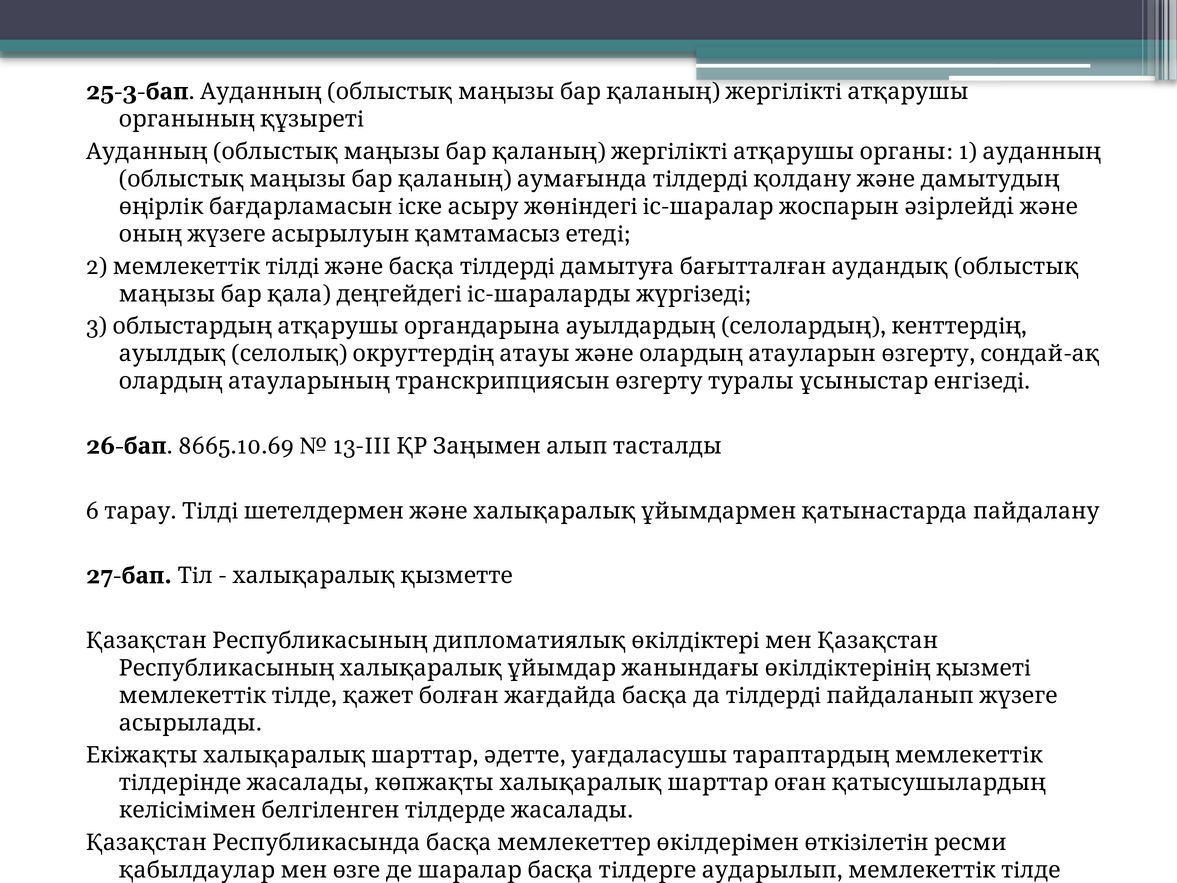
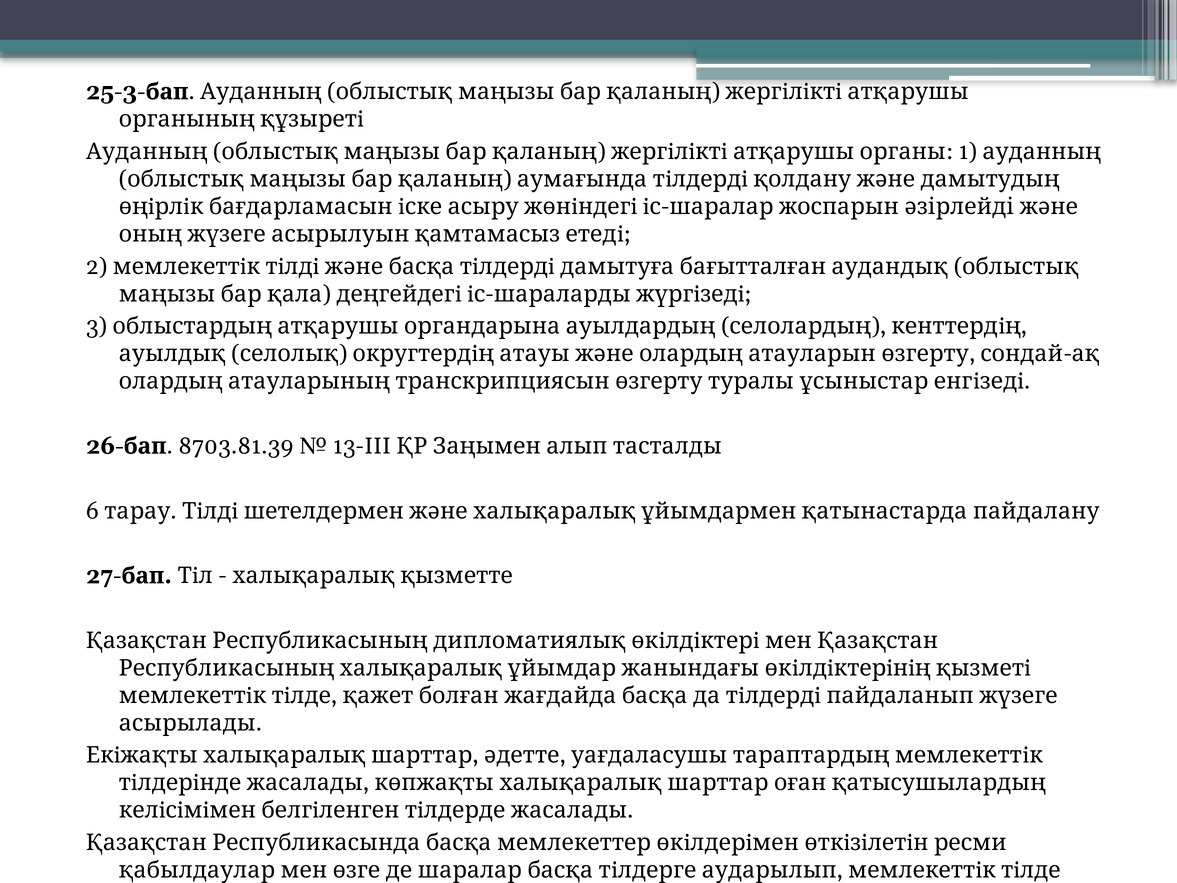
8665.10.69: 8665.10.69 -> 8703.81.39
